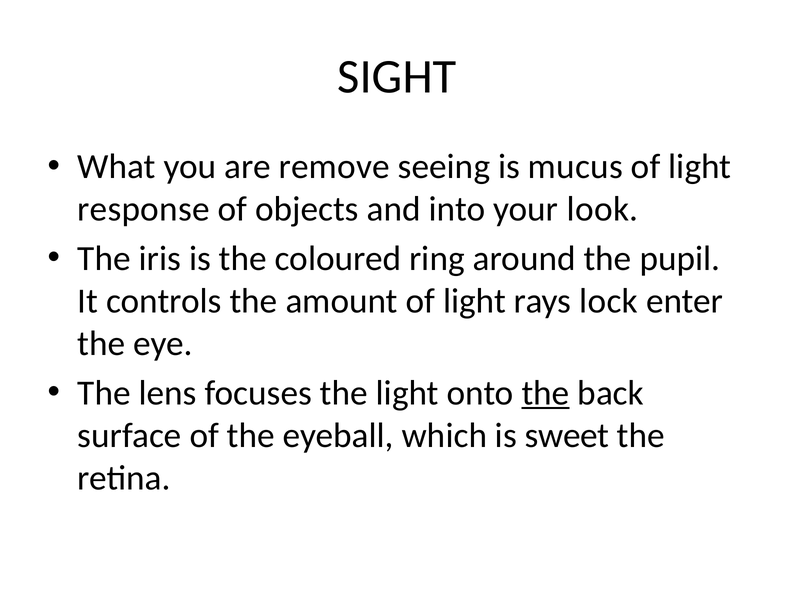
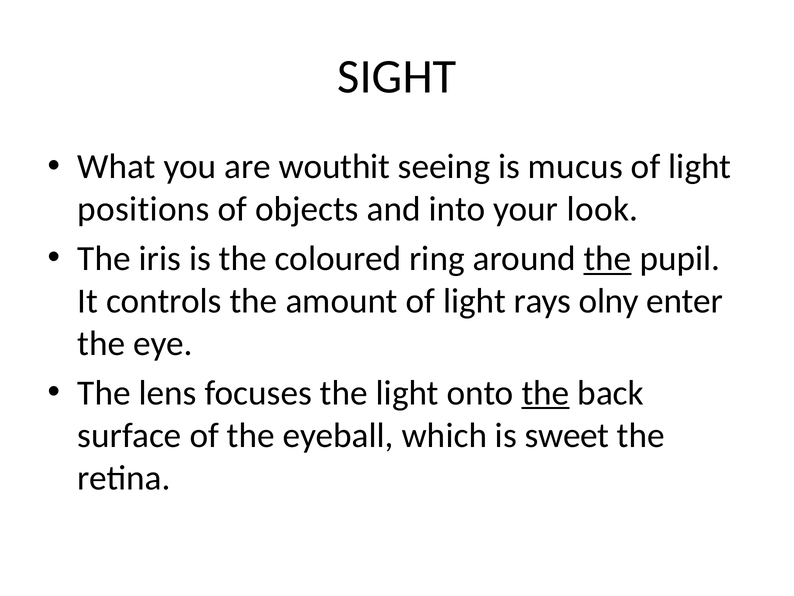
remove: remove -> wouthit
response: response -> positions
the at (608, 258) underline: none -> present
lock: lock -> olny
